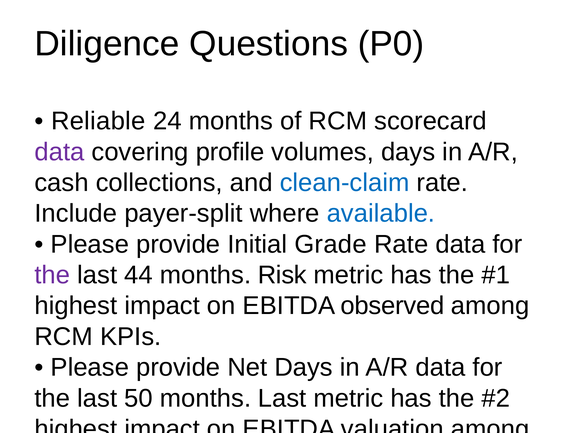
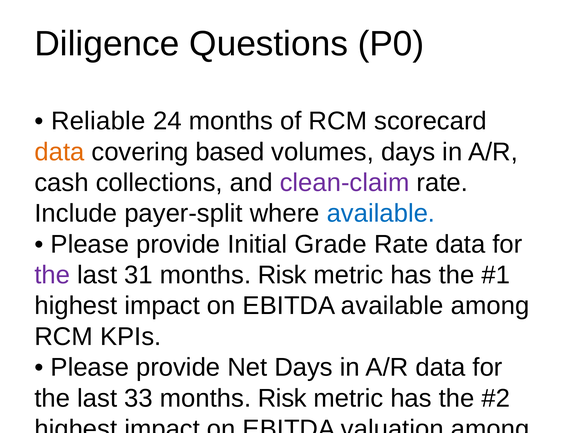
data at (59, 152) colour: purple -> orange
profile: profile -> based
clean-claim colour: blue -> purple
44: 44 -> 31
EBITDA observed: observed -> available
50: 50 -> 33
Last at (282, 398): Last -> Risk
